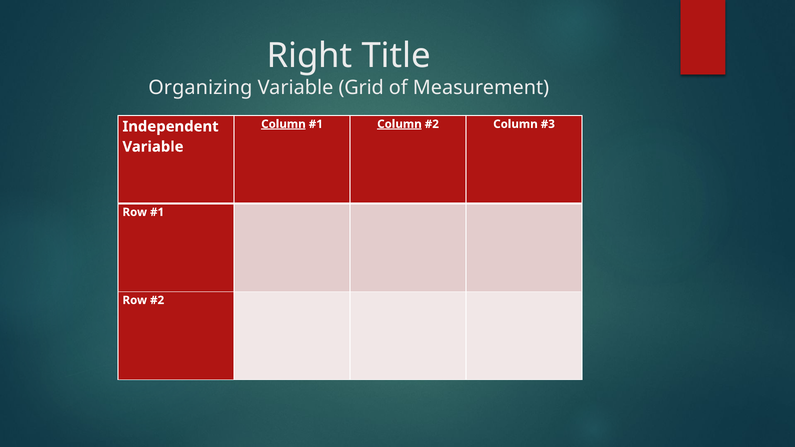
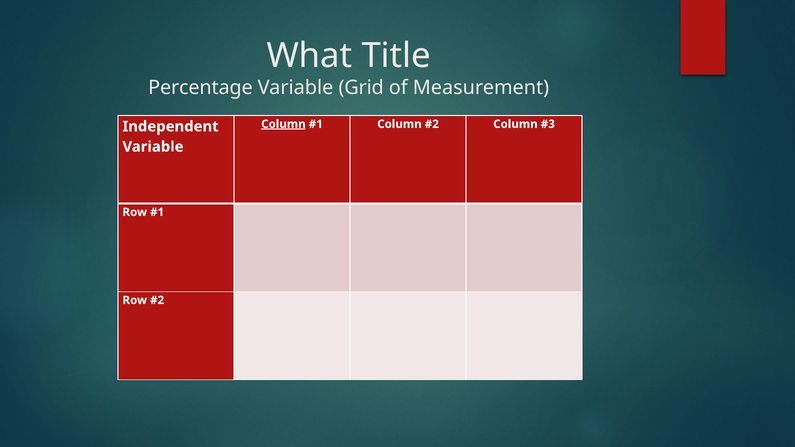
Right: Right -> What
Organizing: Organizing -> Percentage
Column at (399, 124) underline: present -> none
